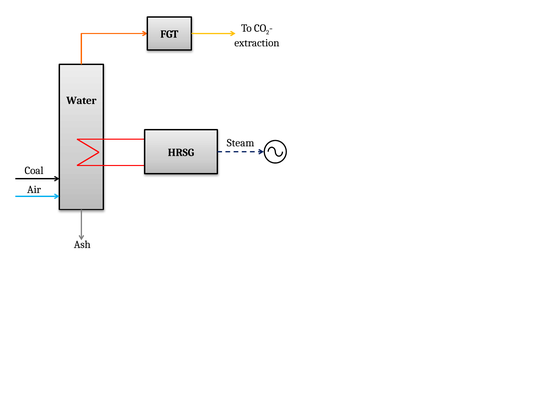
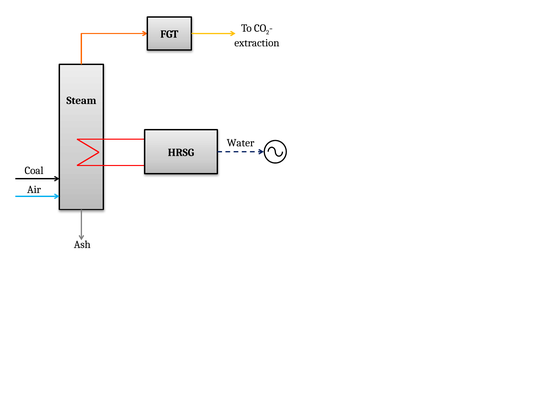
Water: Water -> Steam
Steam: Steam -> Water
